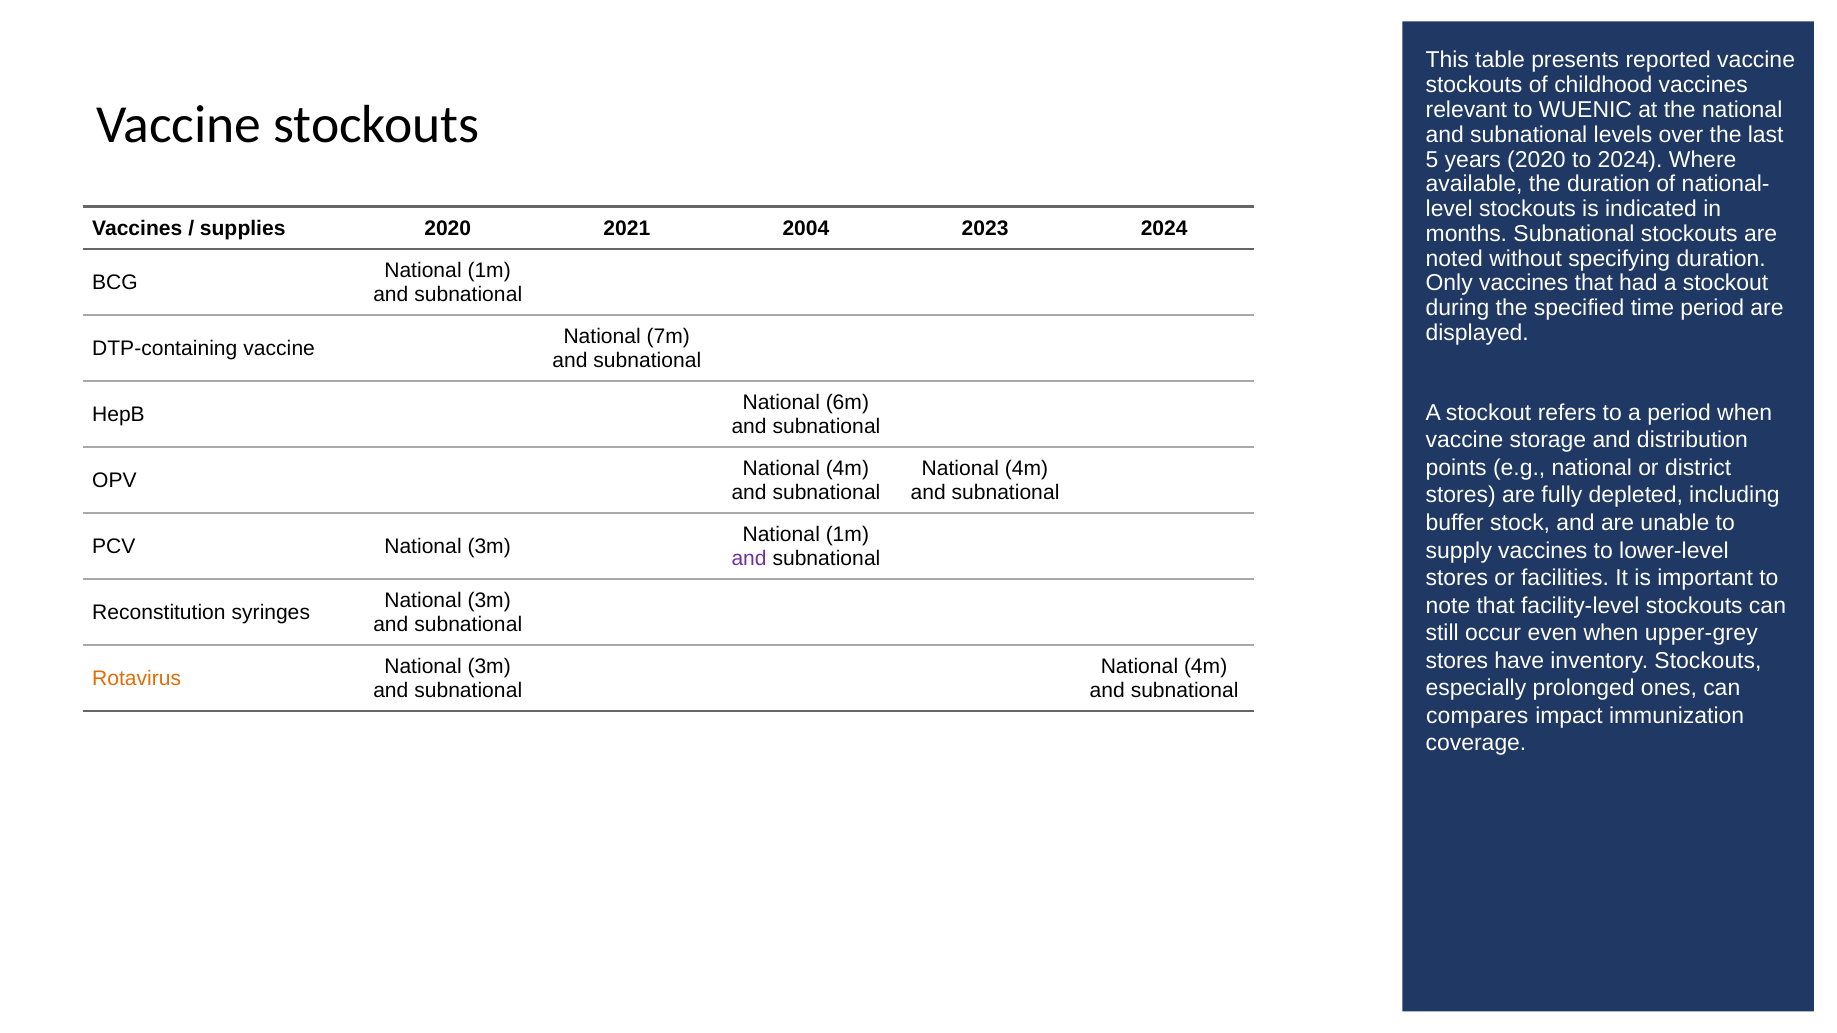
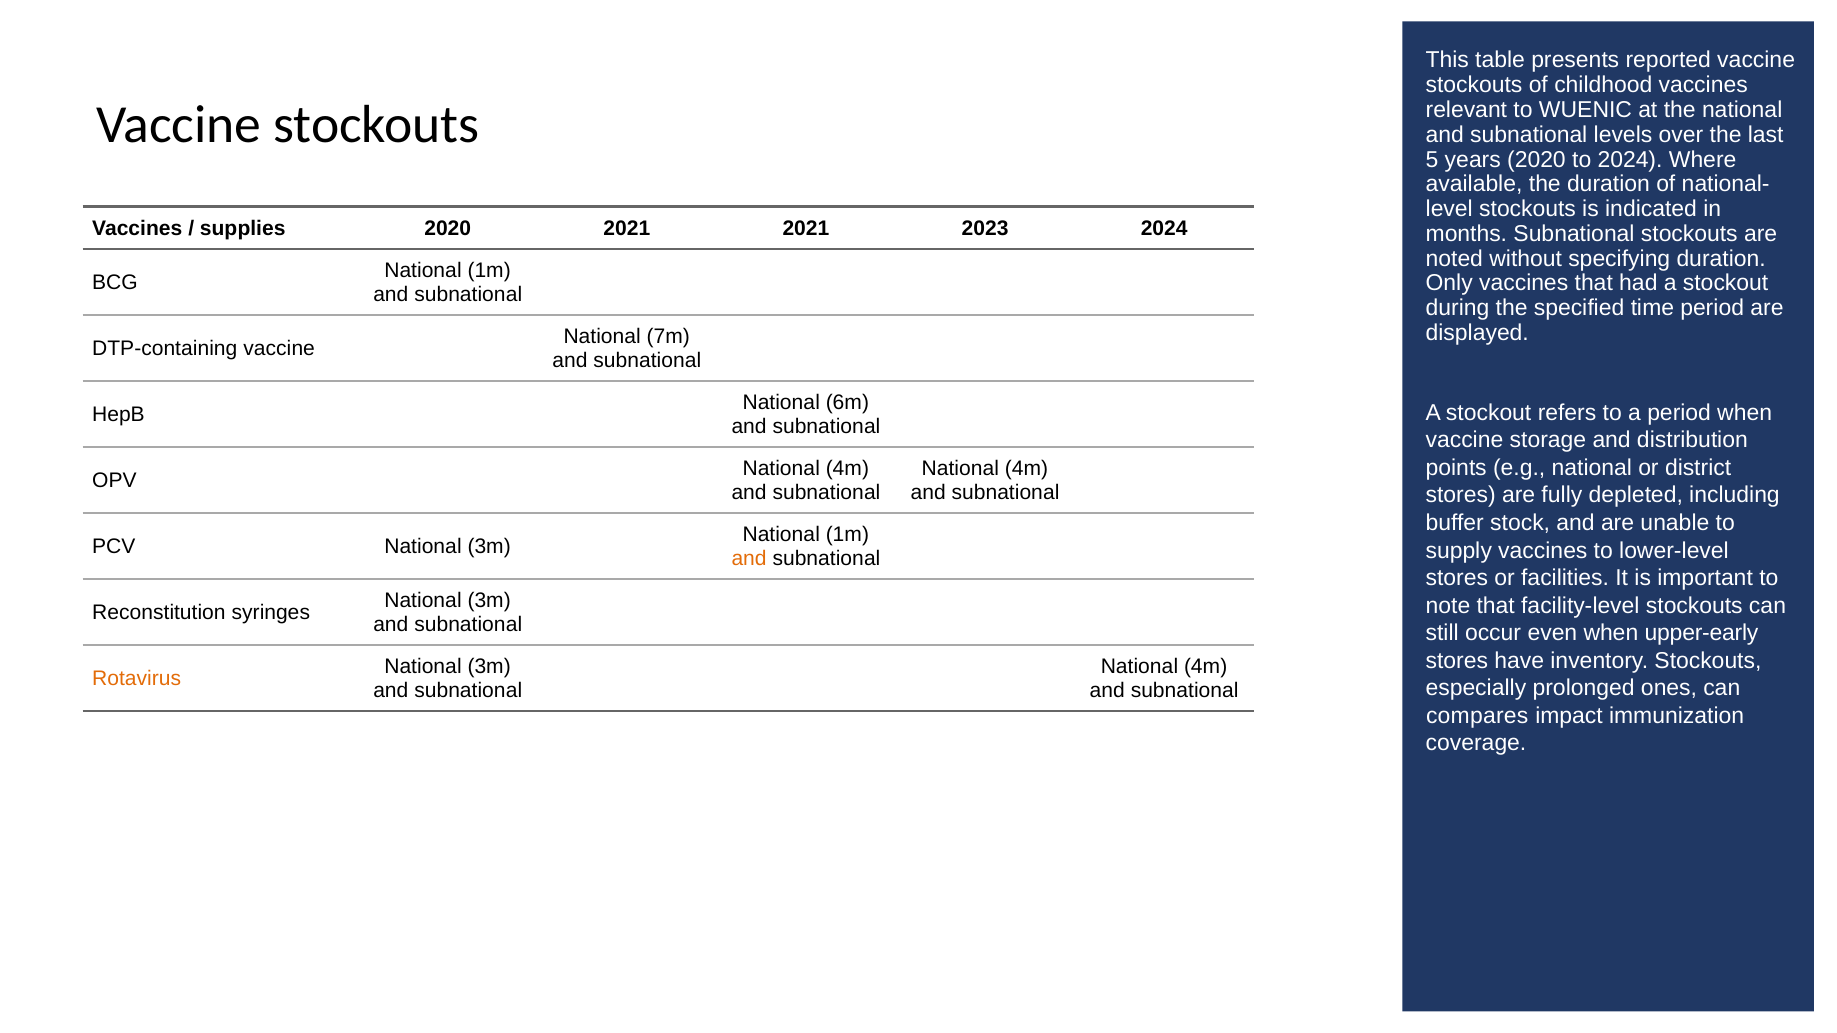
2021 2004: 2004 -> 2021
and at (749, 558) colour: purple -> orange
upper-grey: upper-grey -> upper-early
